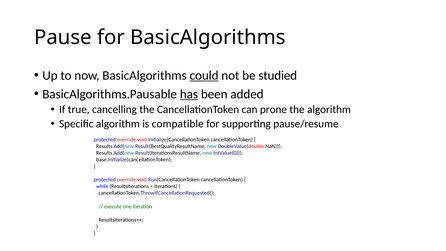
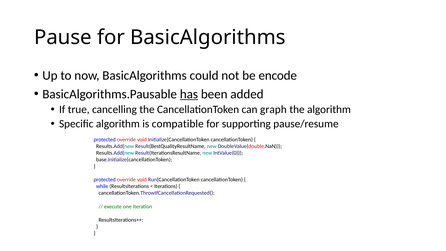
could underline: present -> none
studied: studied -> encode
prone: prone -> graph
